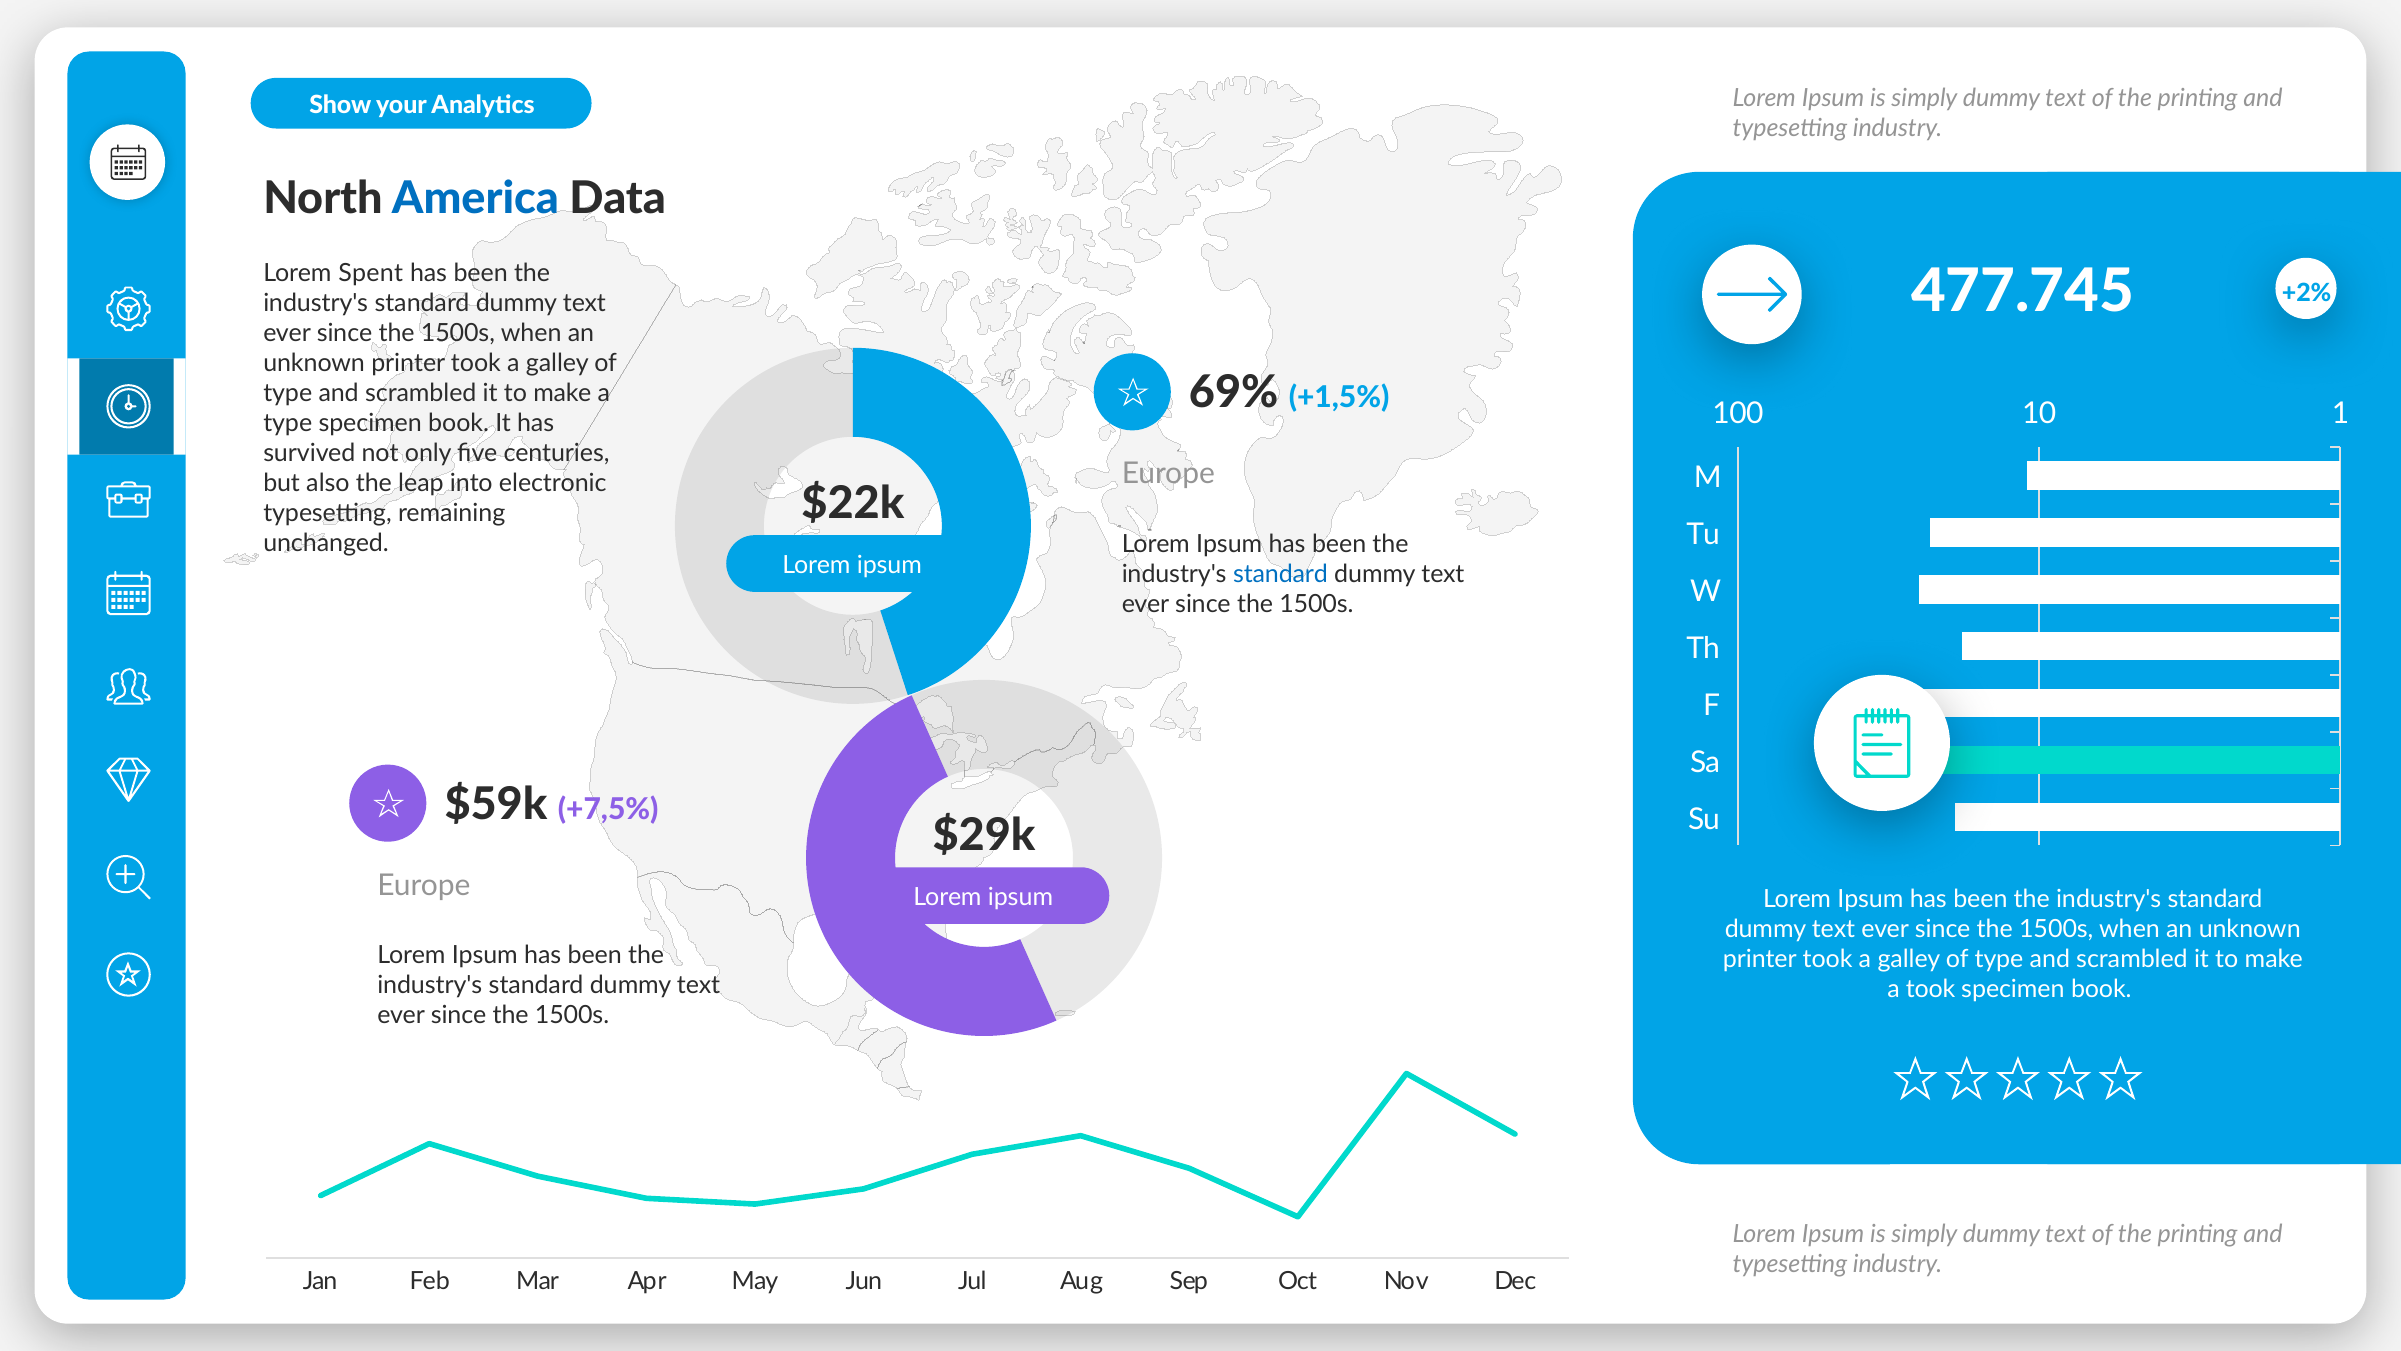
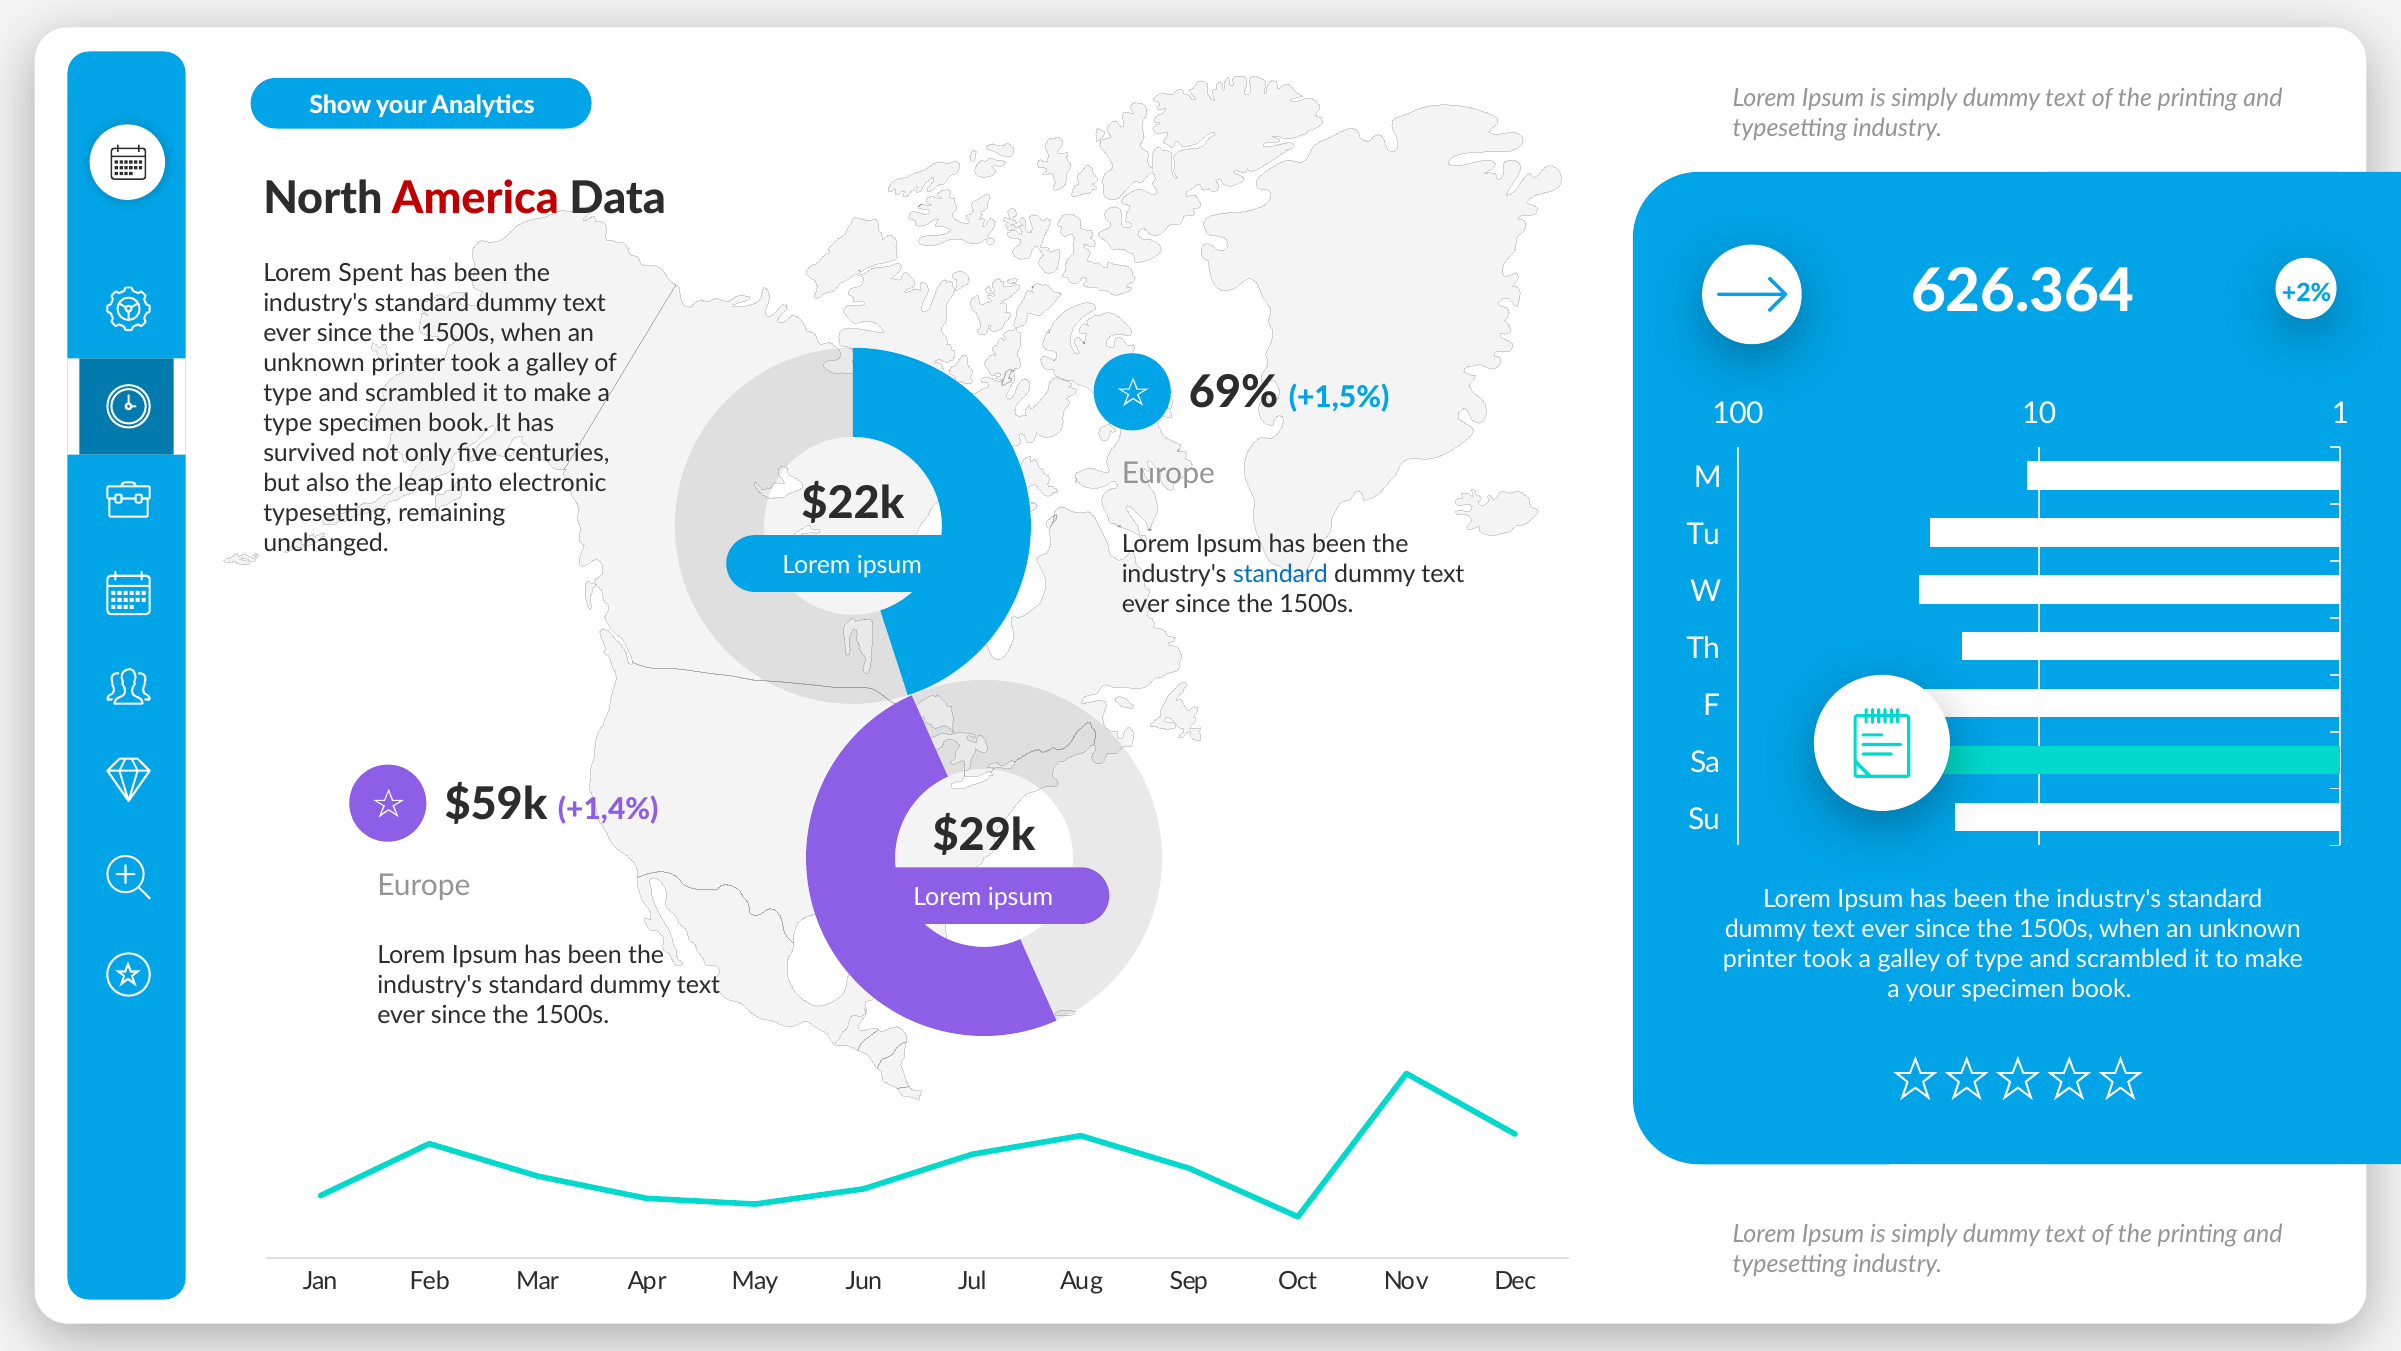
America colour: blue -> red
477.745: 477.745 -> 626.364
+7,5%: +7,5% -> +1,4%
a took: took -> your
